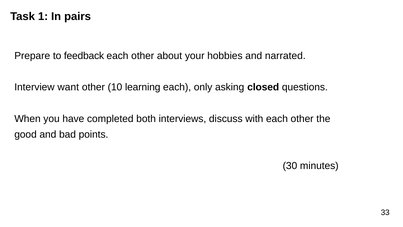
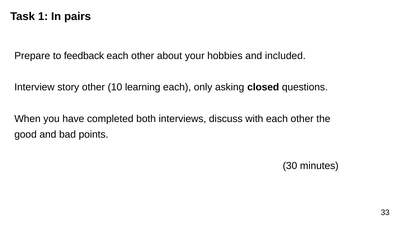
narrated: narrated -> included
want: want -> story
